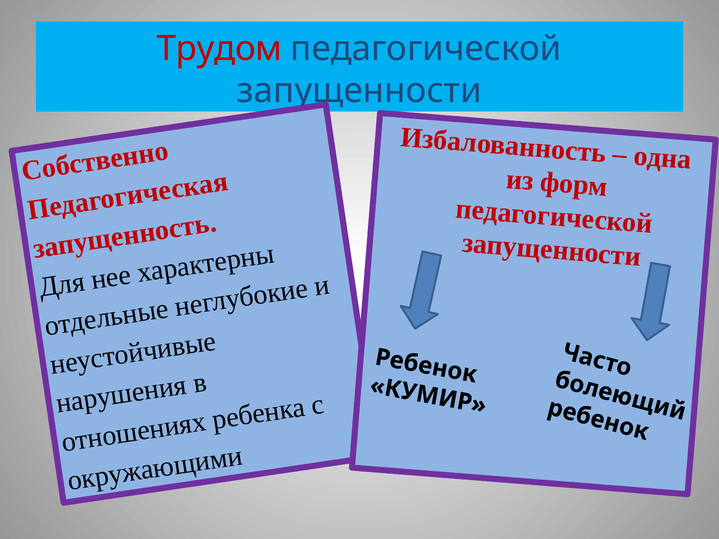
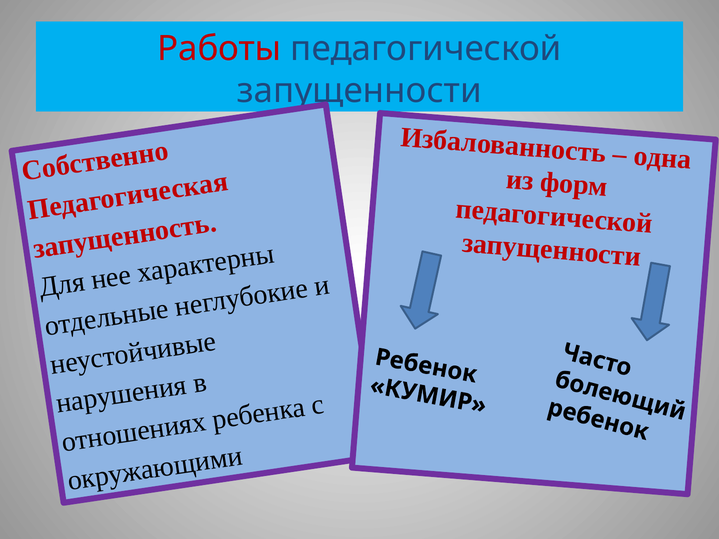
Трудом: Трудом -> Работы
